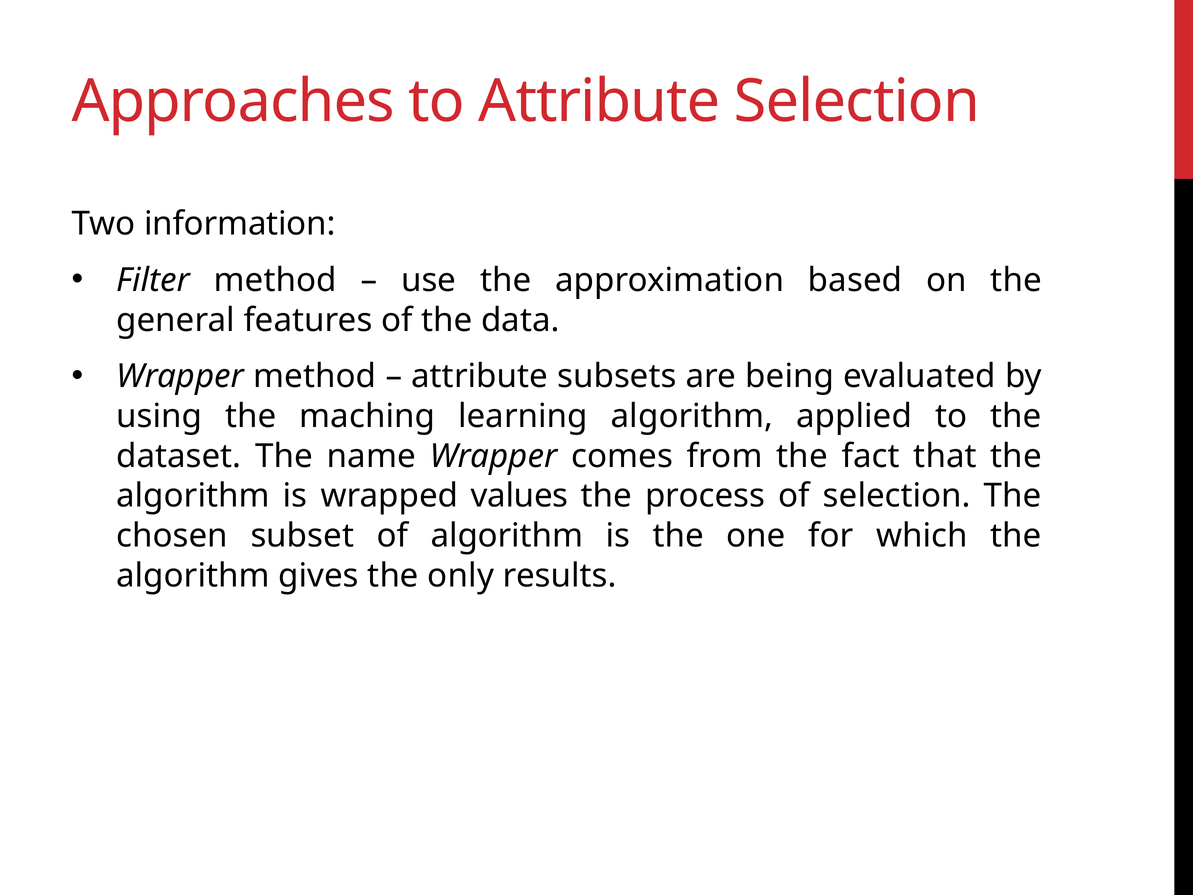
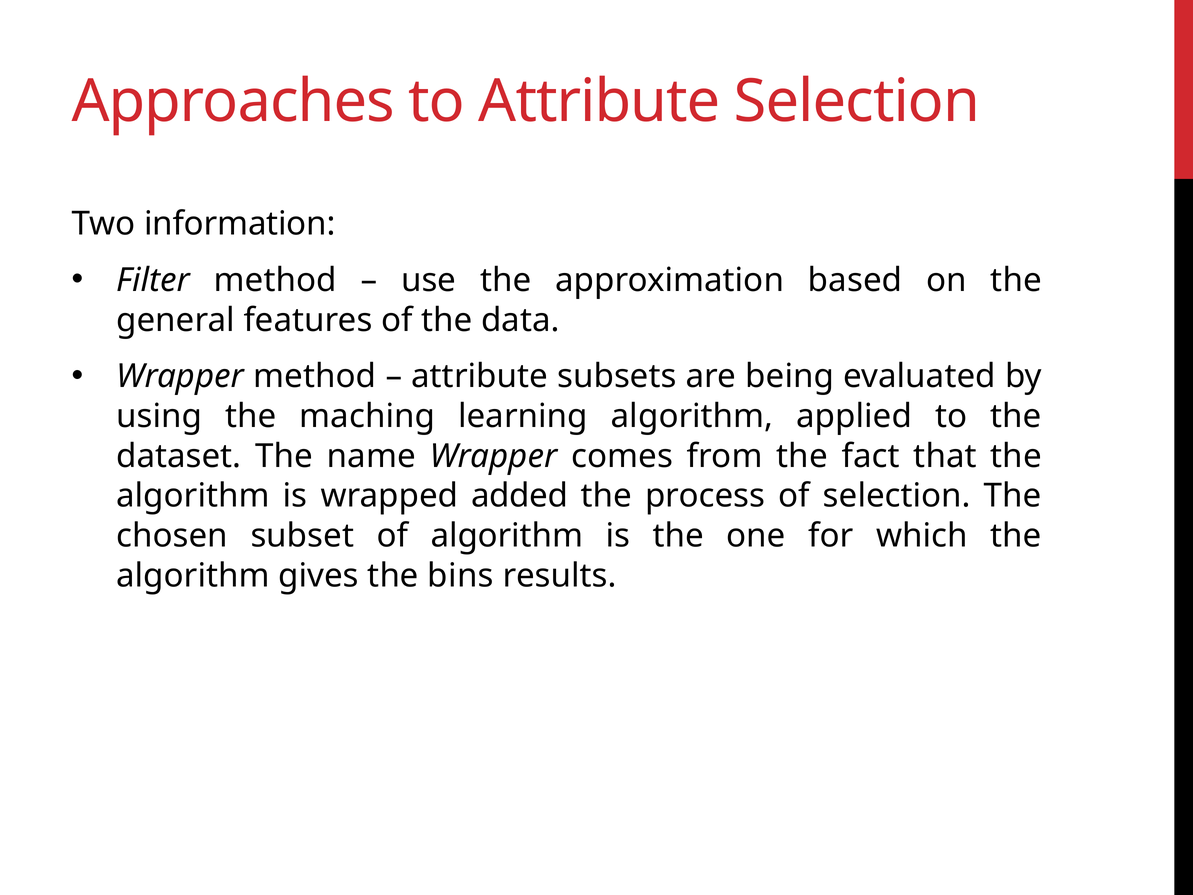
values: values -> added
only: only -> bins
